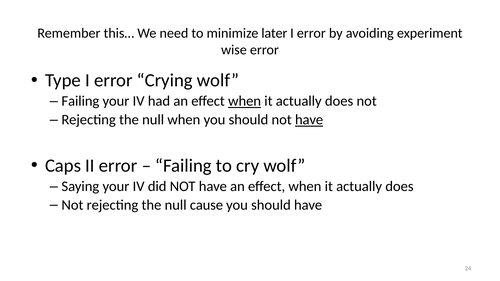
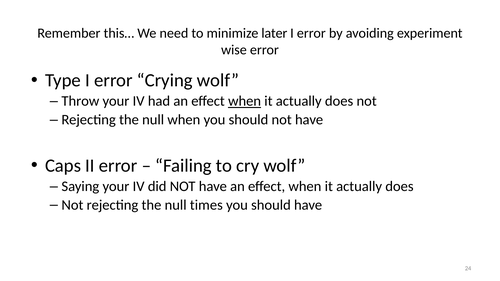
Failing at (80, 101): Failing -> Throw
have at (309, 120) underline: present -> none
cause: cause -> times
